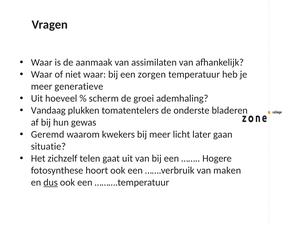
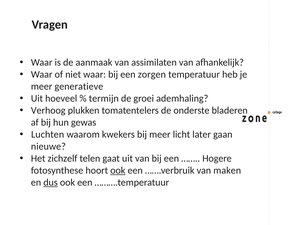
scherm: scherm -> termijn
Vandaag: Vandaag -> Verhoog
Geremd: Geremd -> Luchten
situatie: situatie -> nieuwe
ook at (118, 170) underline: none -> present
